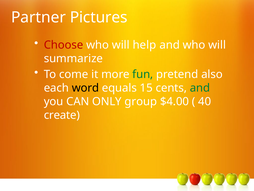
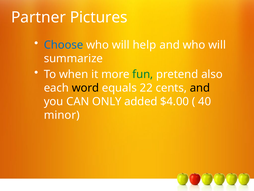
Choose colour: red -> blue
come: come -> when
15: 15 -> 22
and at (200, 88) colour: green -> black
group: group -> added
create: create -> minor
